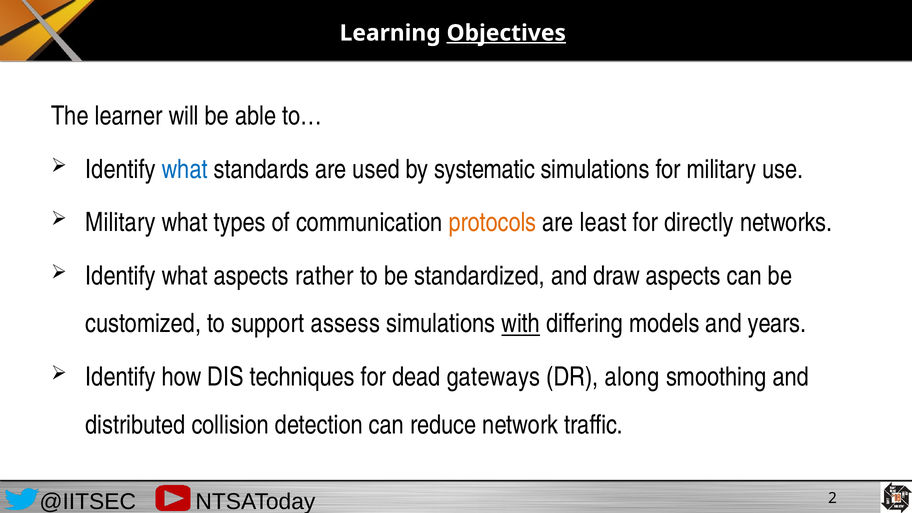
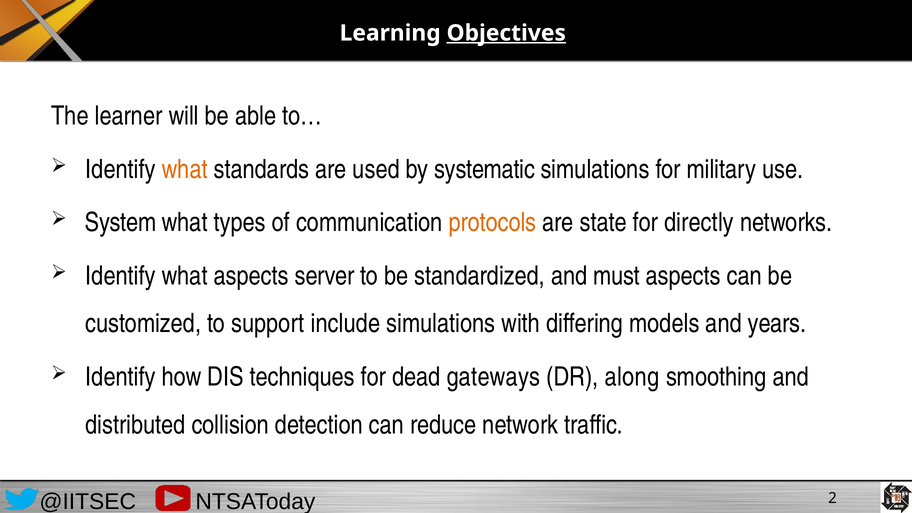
what at (185, 169) colour: blue -> orange
Military at (120, 222): Military -> System
least: least -> state
rather: rather -> server
draw: draw -> must
assess: assess -> include
with underline: present -> none
